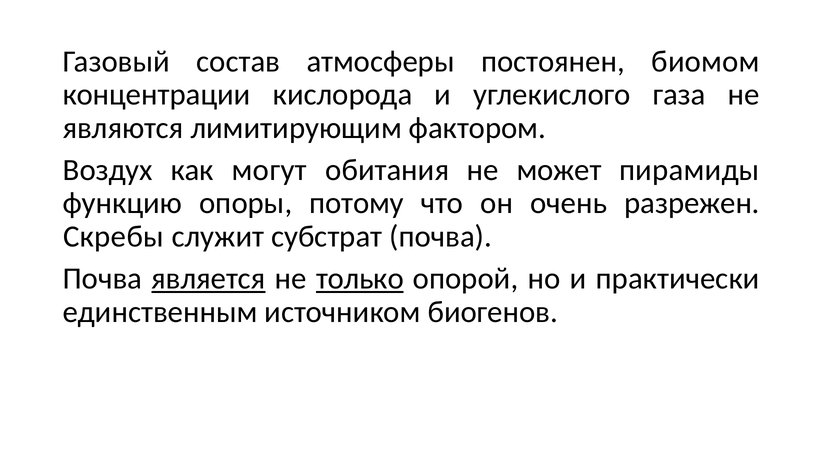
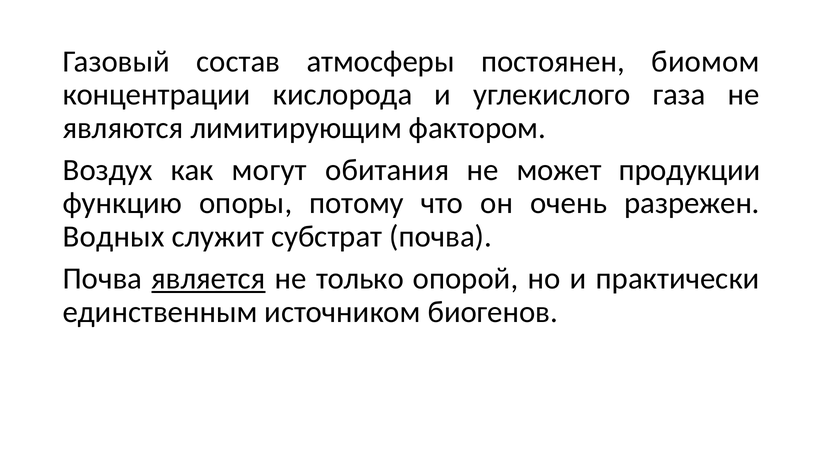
пирамиды: пирамиды -> продукции
Скребы: Скребы -> Водных
только underline: present -> none
